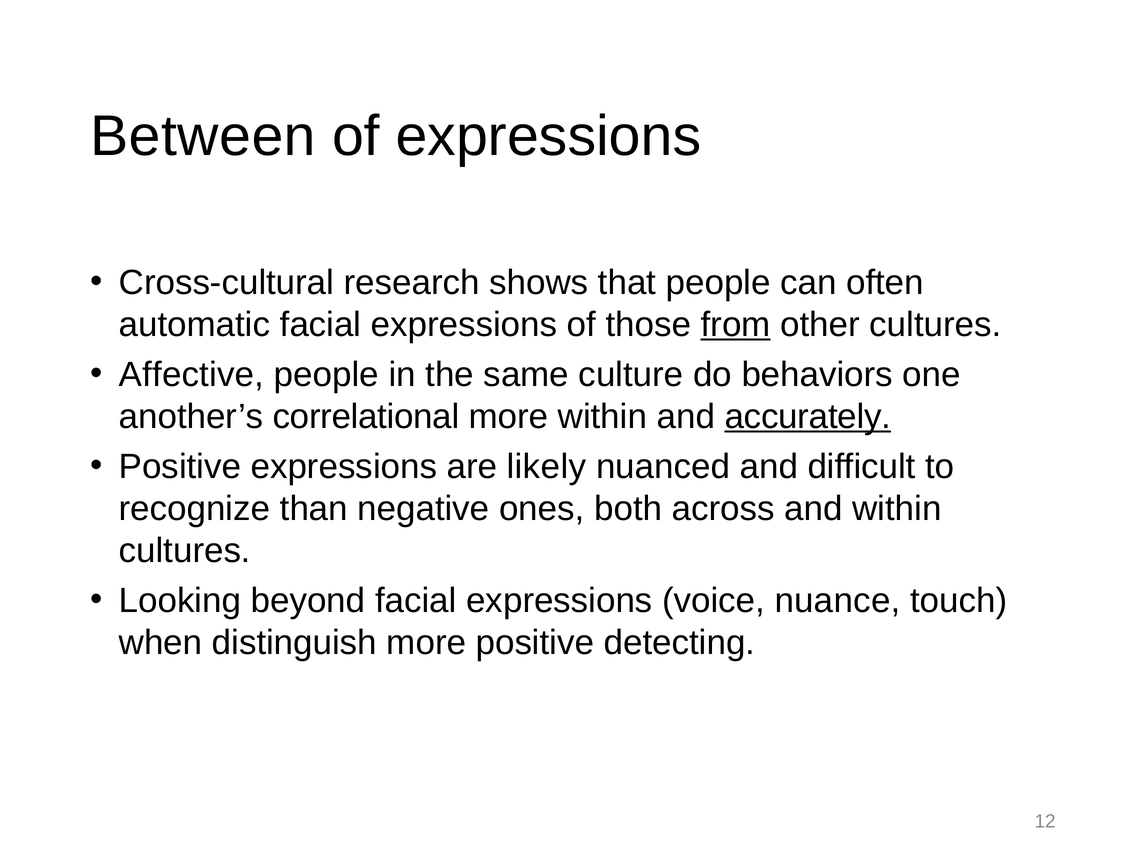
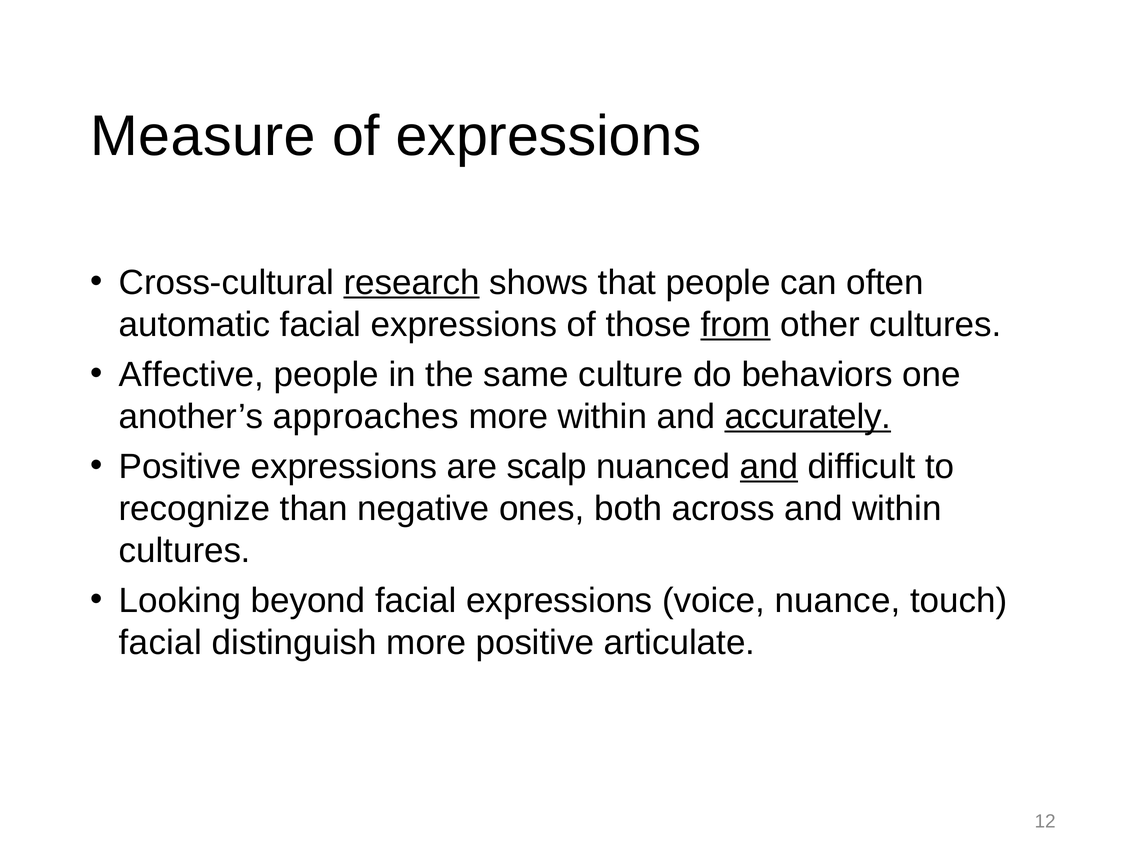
Between: Between -> Measure
research underline: none -> present
correlational: correlational -> approaches
likely: likely -> scalp
and at (769, 466) underline: none -> present
when at (161, 642): when -> facial
detecting: detecting -> articulate
